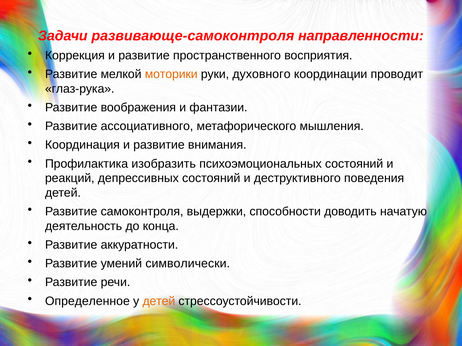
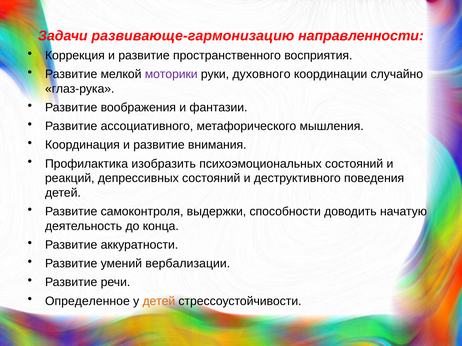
развивающе-самоконтроля: развивающе-самоконтроля -> развивающе-гармонизацию
моторики colour: orange -> purple
проводит: проводит -> случайно
символически: символически -> вербализации
